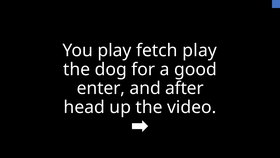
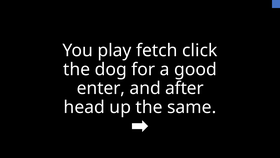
fetch play: play -> click
video: video -> same
